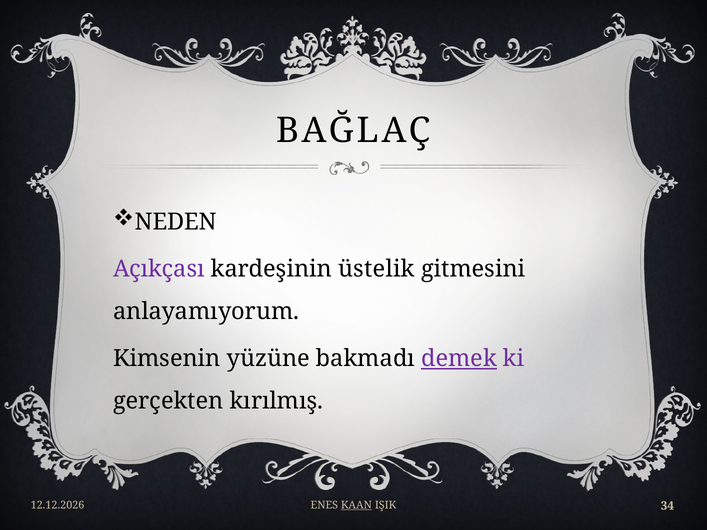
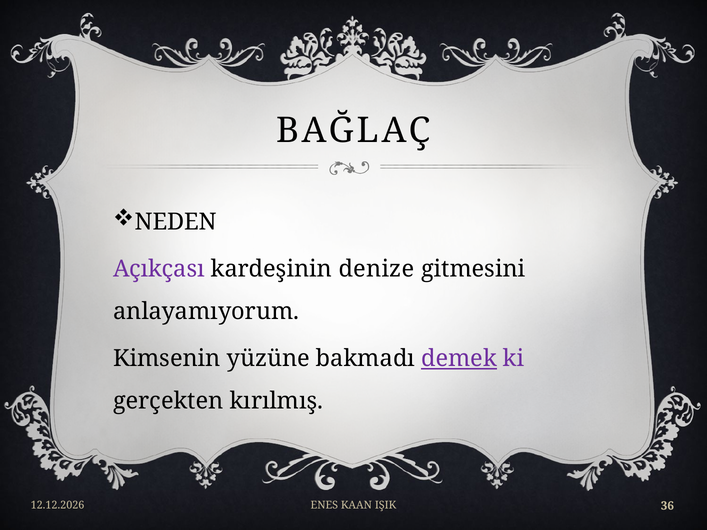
üstelik: üstelik -> denize
KAAN underline: present -> none
34: 34 -> 36
